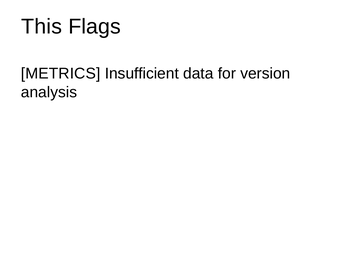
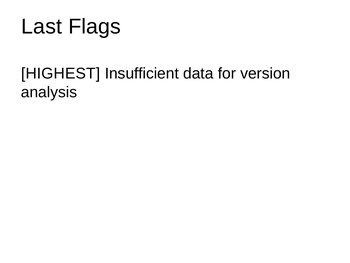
This: This -> Last
METRICS: METRICS -> HIGHEST
